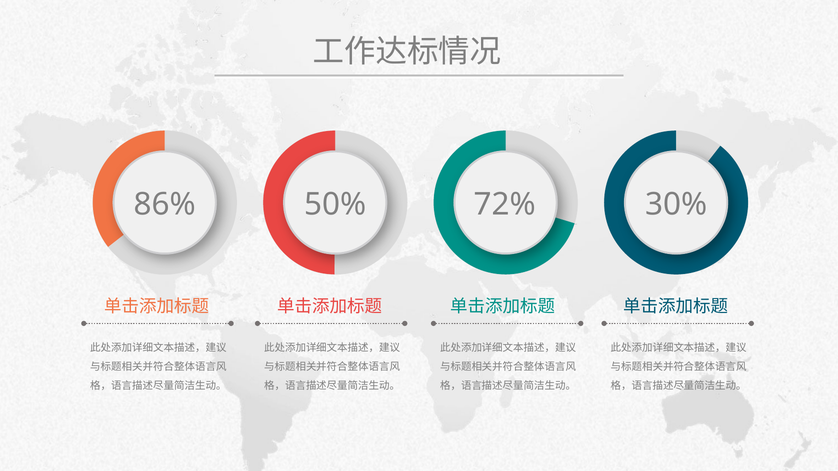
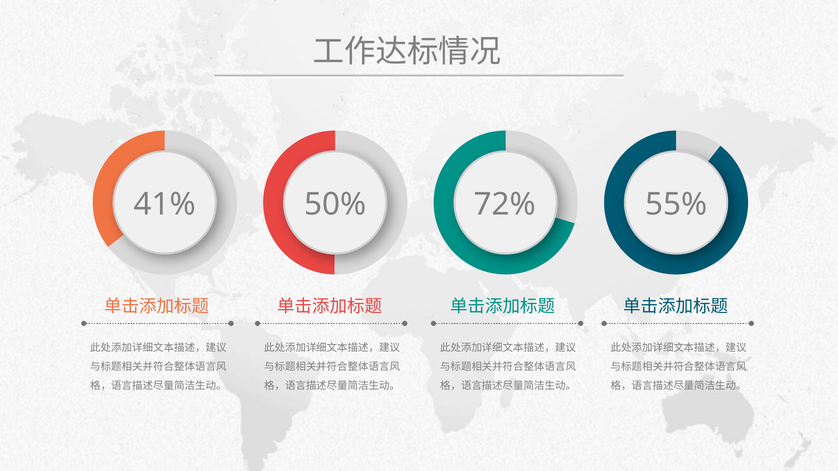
86%: 86% -> 41%
30%: 30% -> 55%
